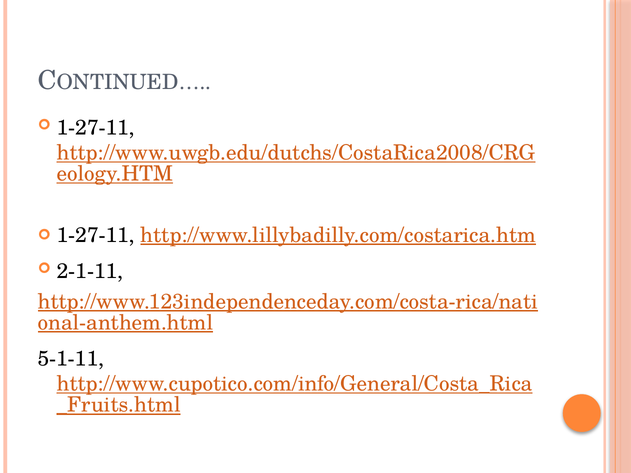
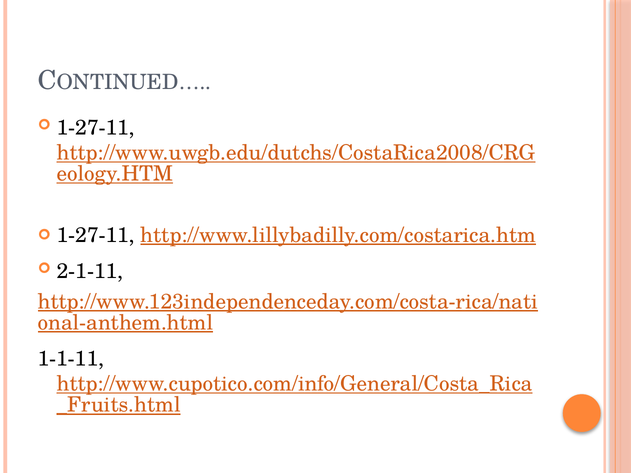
5-1-11: 5-1-11 -> 1-1-11
